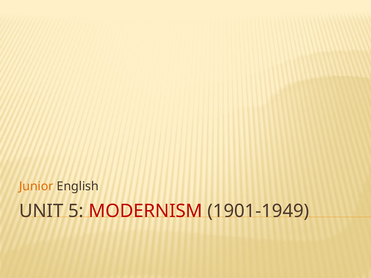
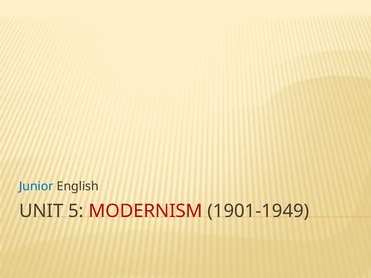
Junior colour: orange -> blue
